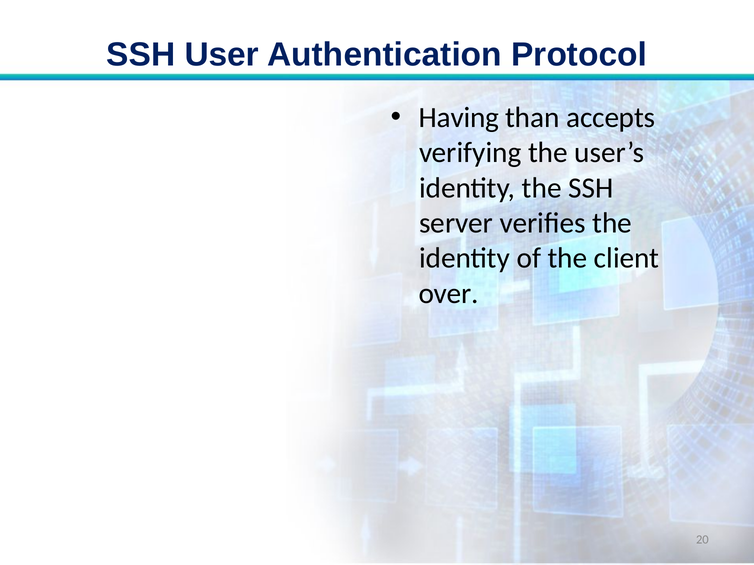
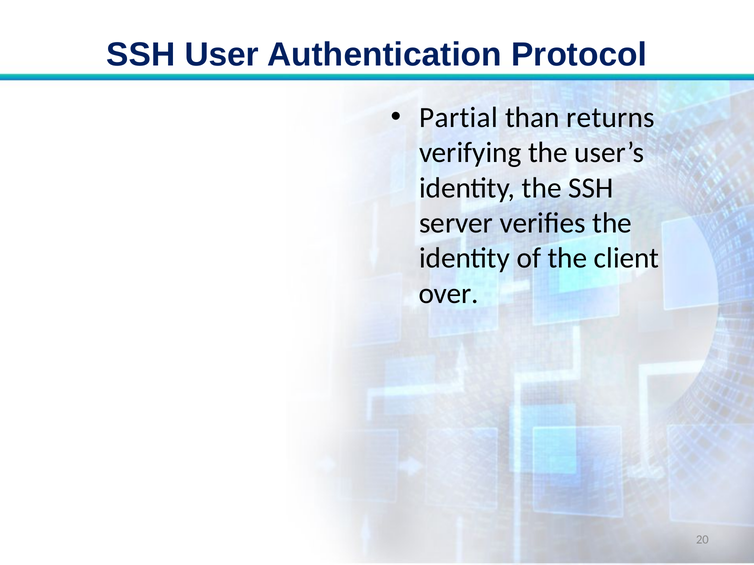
Having: Having -> Partial
accepts: accepts -> returns
